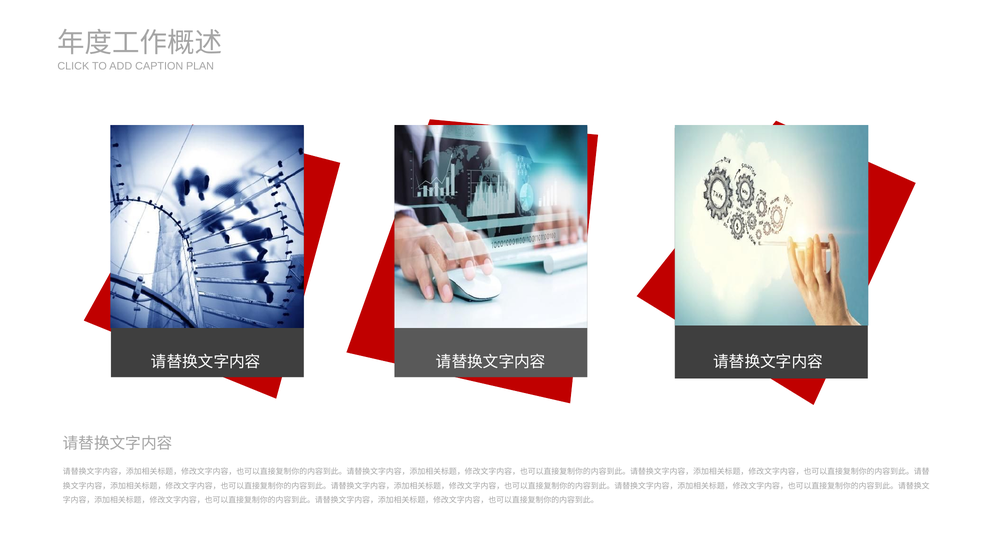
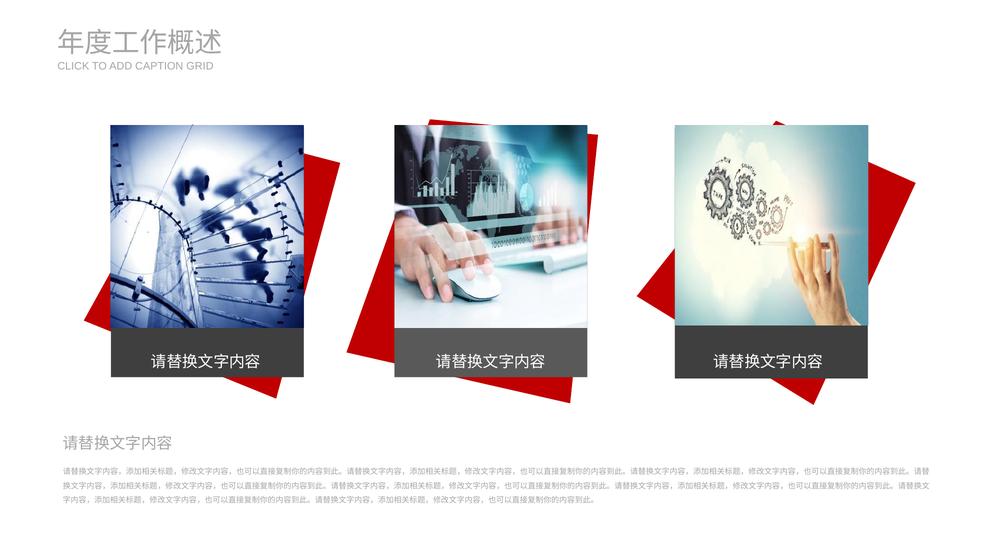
PLAN: PLAN -> GRID
